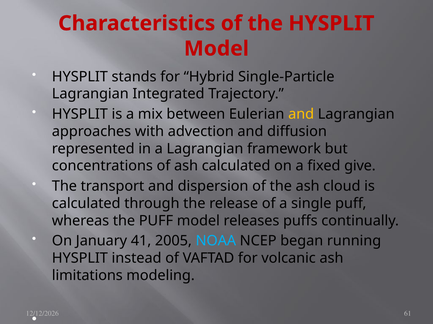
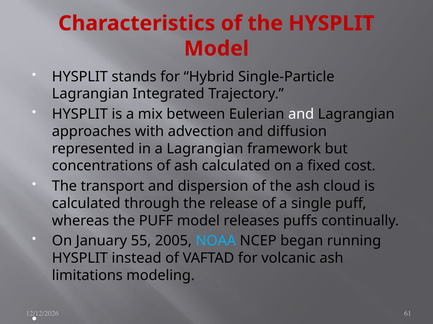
and at (301, 114) colour: yellow -> white
give: give -> cost
41: 41 -> 55
